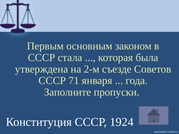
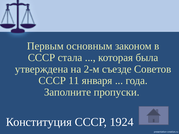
71: 71 -> 11
